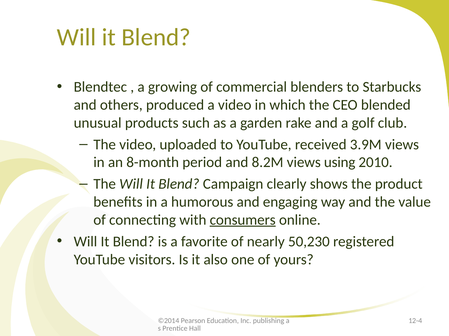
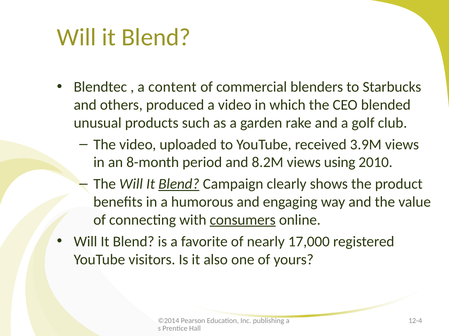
growing: growing -> content
Blend at (179, 184) underline: none -> present
50,230: 50,230 -> 17,000
